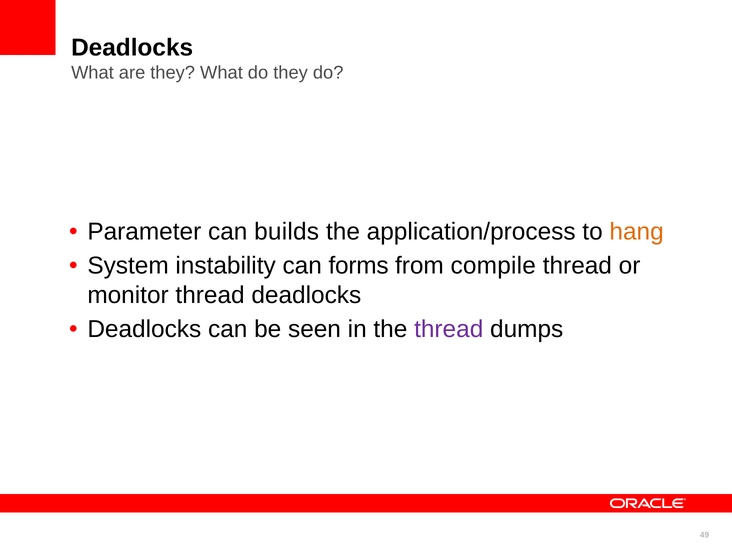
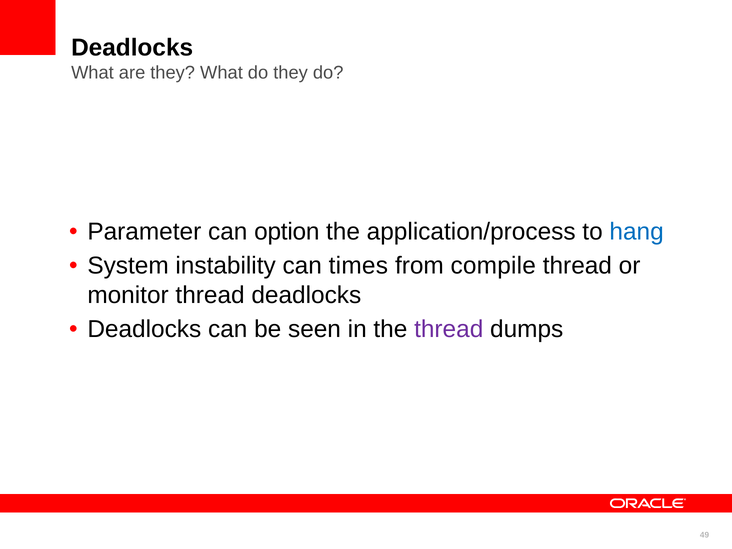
builds: builds -> option
hang colour: orange -> blue
forms: forms -> times
